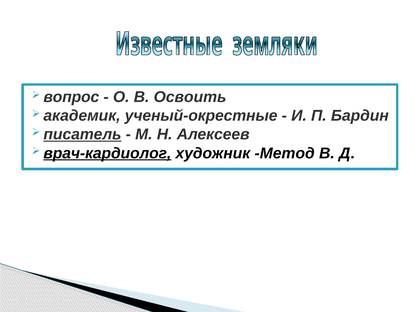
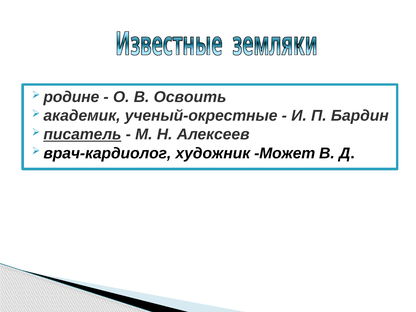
вопрос: вопрос -> родине
врач-кардиолог underline: present -> none
Метод: Метод -> Может
